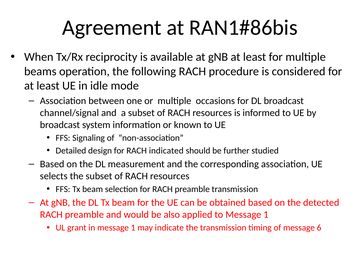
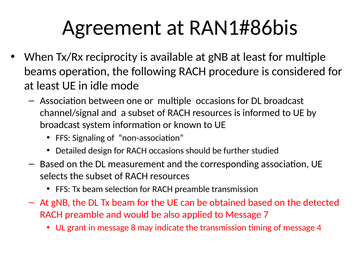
RACH indicated: indicated -> occasions
to Message 1: 1 -> 7
in message 1: 1 -> 8
6: 6 -> 4
